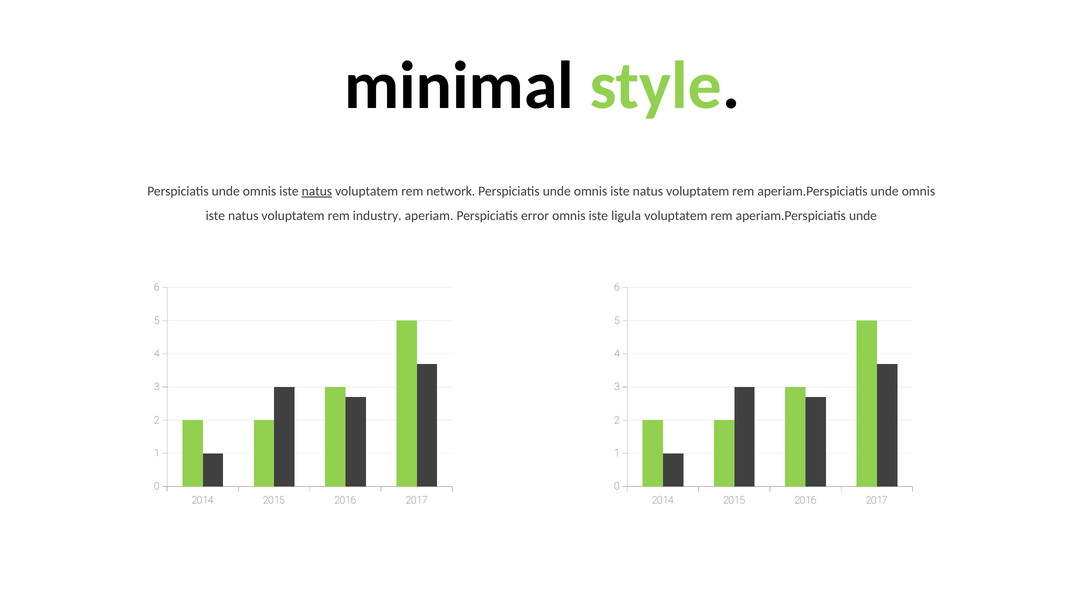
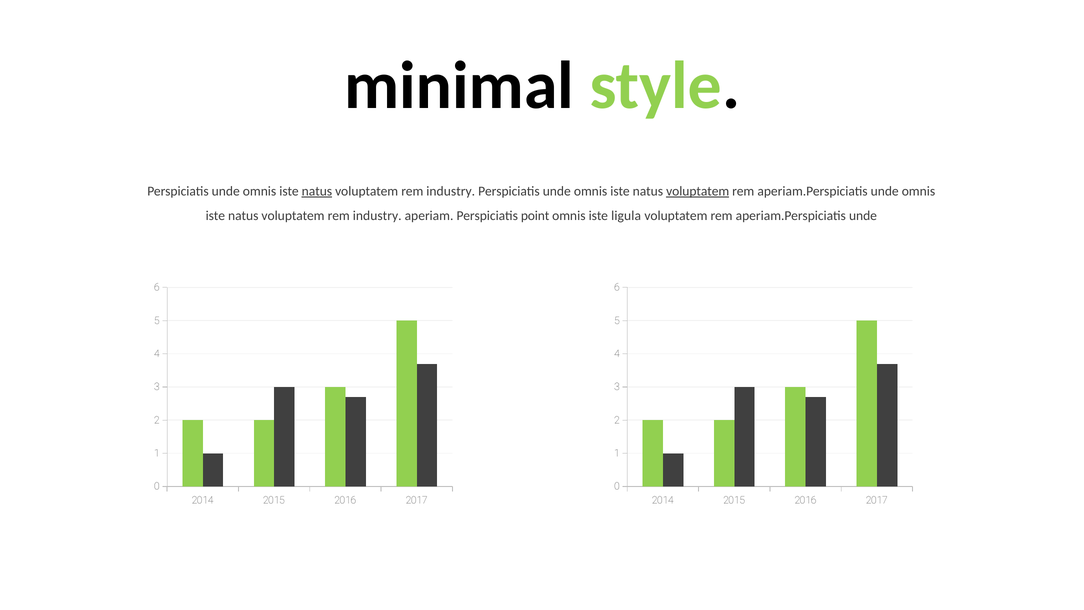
network at (451, 191): network -> industry
voluptatem at (698, 191) underline: none -> present
error: error -> point
